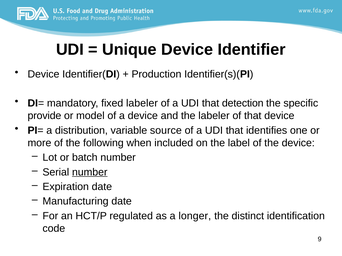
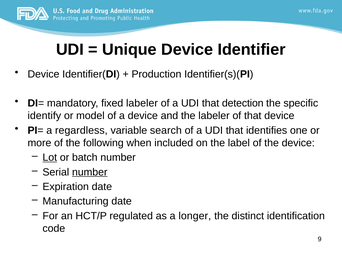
provide: provide -> identify
distribution: distribution -> regardless
source: source -> search
Lot underline: none -> present
